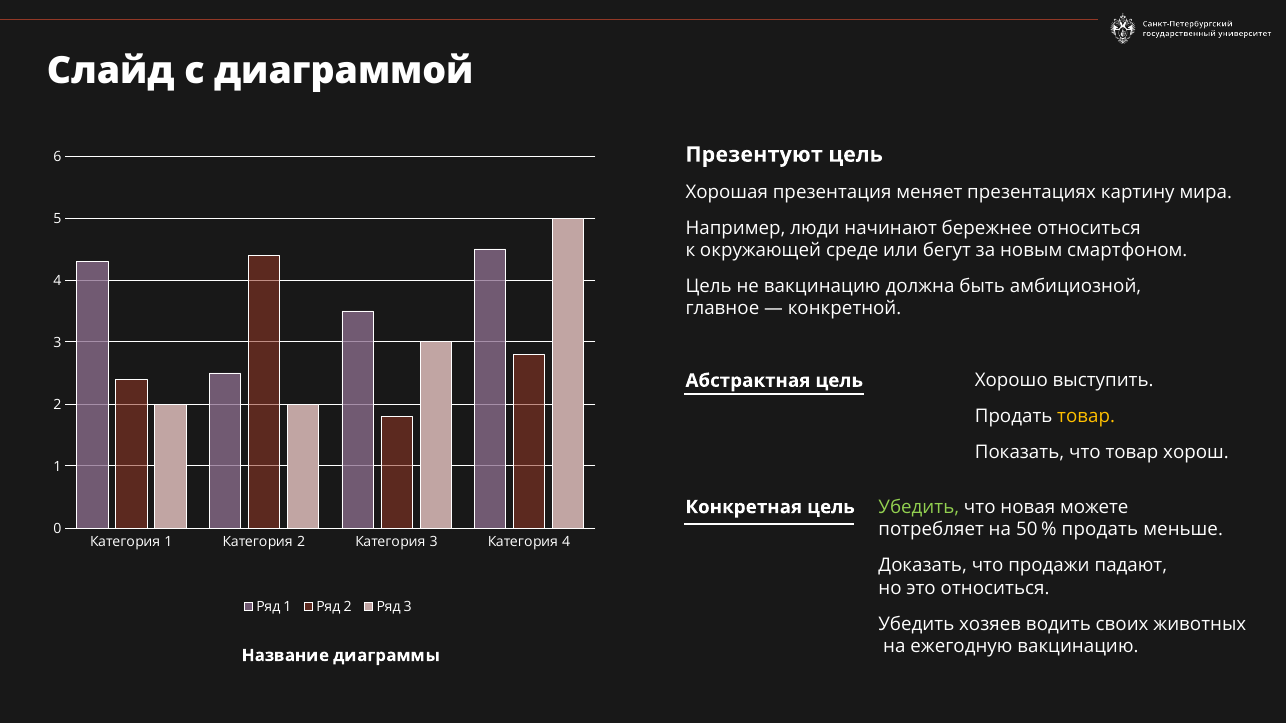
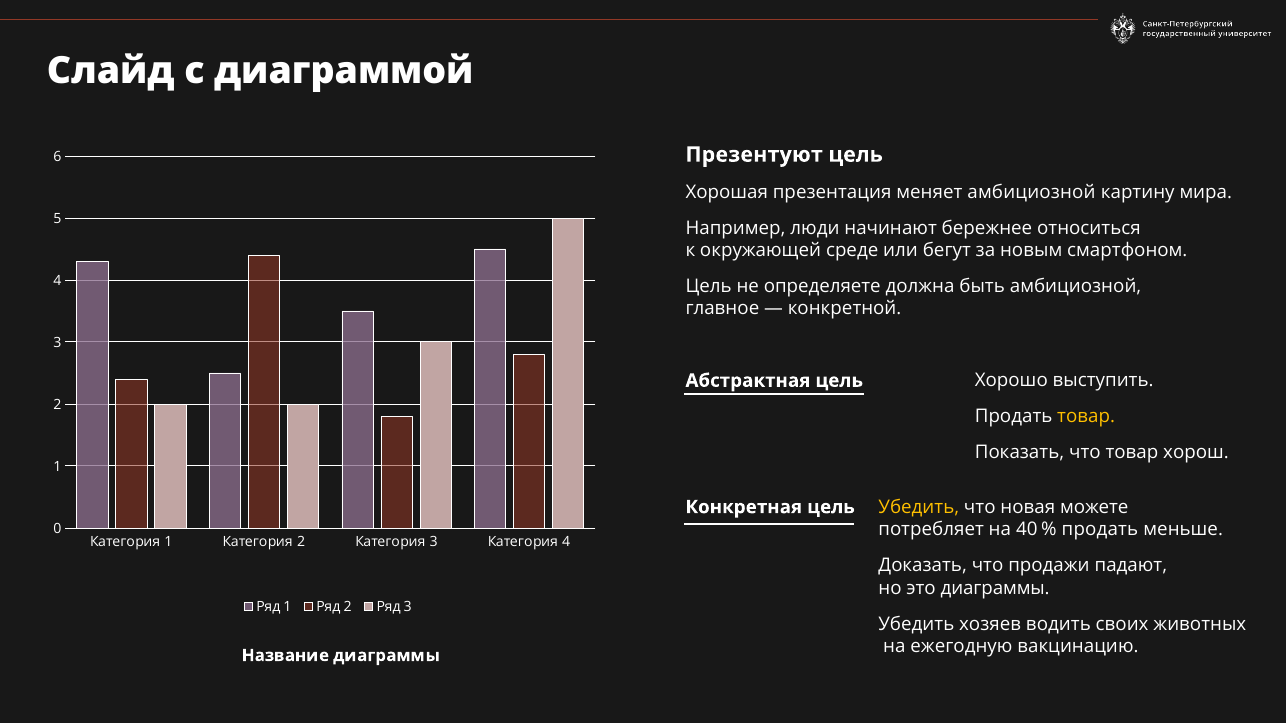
меняет презентациях: презентациях -> амбициозной
не вакцинацию: вакцинацию -> определяете
Убедить at (919, 507) colour: light green -> yellow
50: 50 -> 40
это относиться: относиться -> диаграммы
